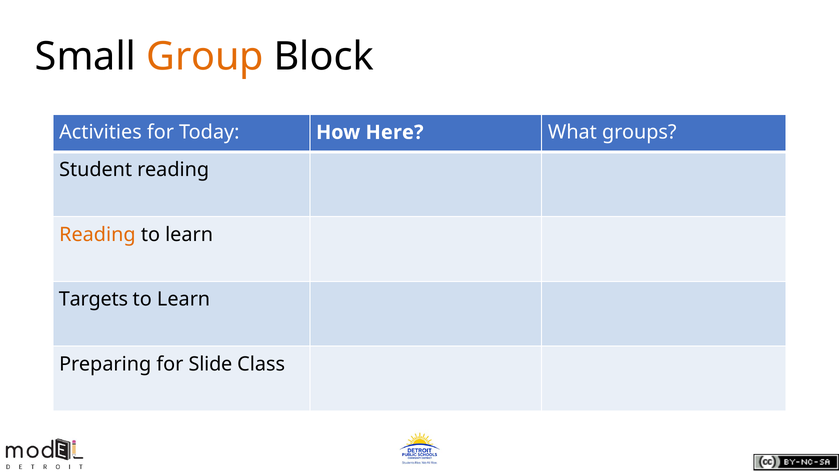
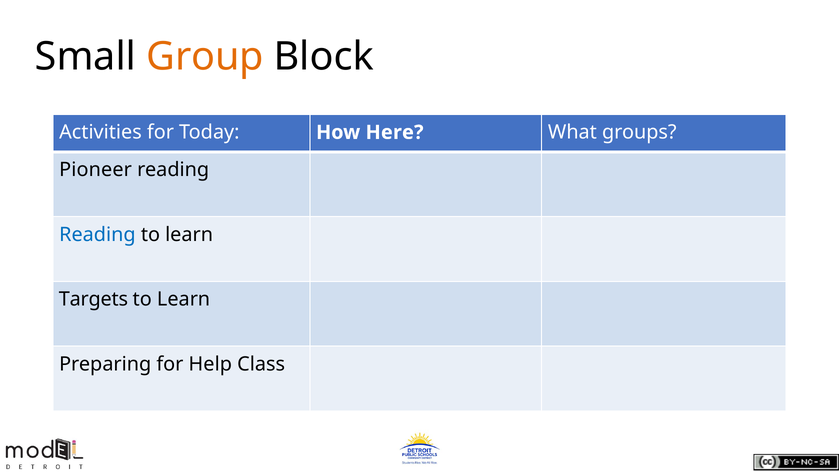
Student: Student -> Pioneer
Reading at (97, 235) colour: orange -> blue
Slide: Slide -> Help
